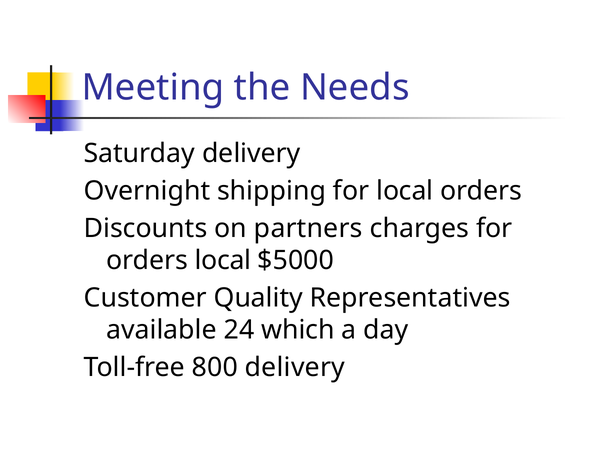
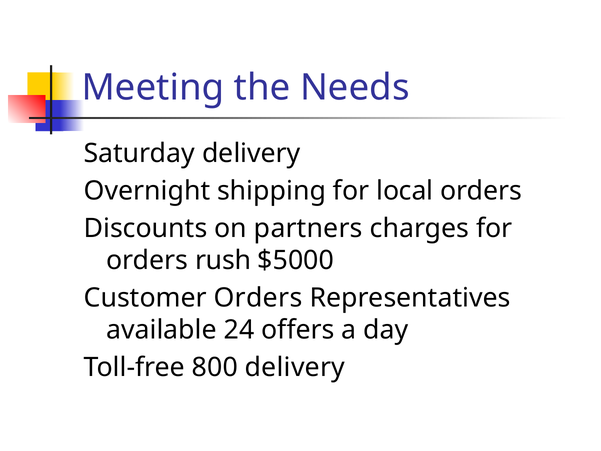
orders local: local -> rush
Customer Quality: Quality -> Orders
which: which -> offers
